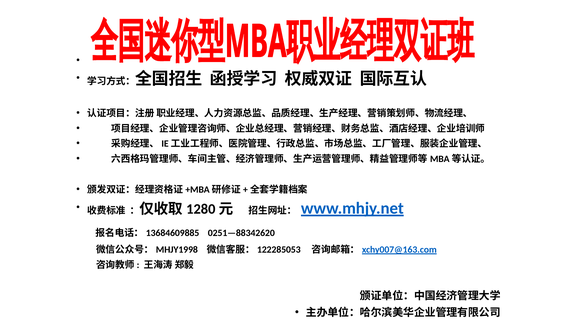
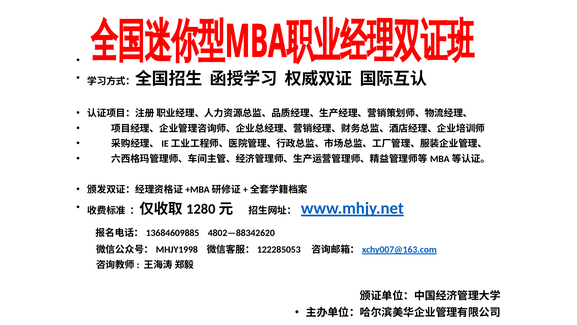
0251—88342620: 0251—88342620 -> 4802—88342620
